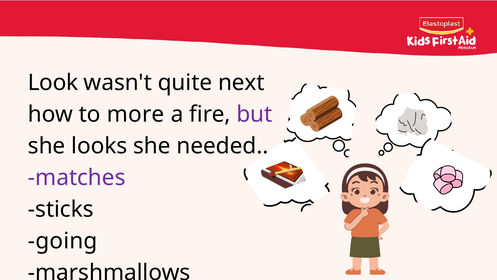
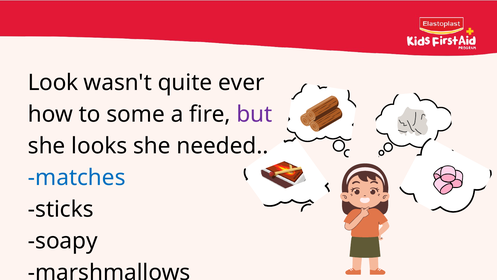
next: next -> ever
more: more -> some
matches colour: purple -> blue
going: going -> soapy
